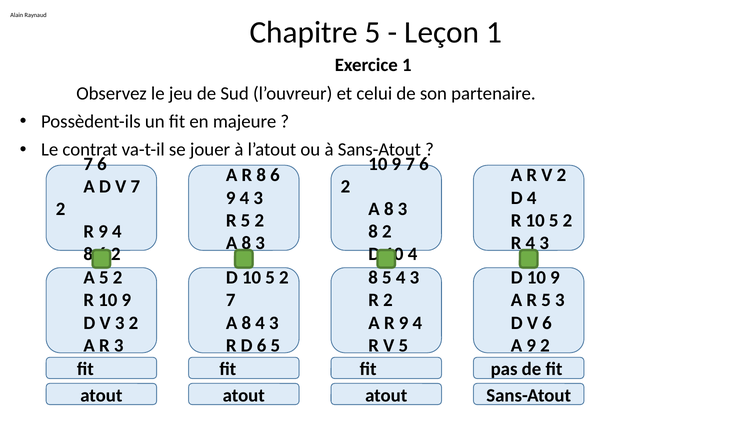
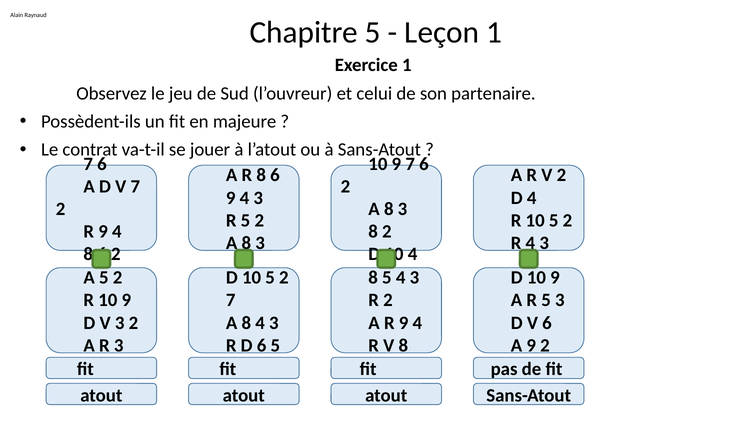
V 5: 5 -> 8
